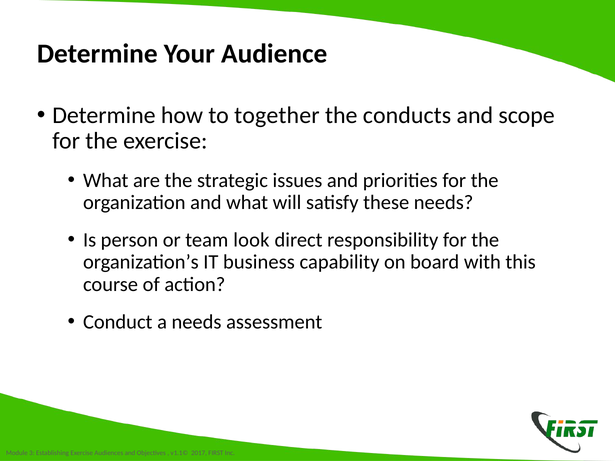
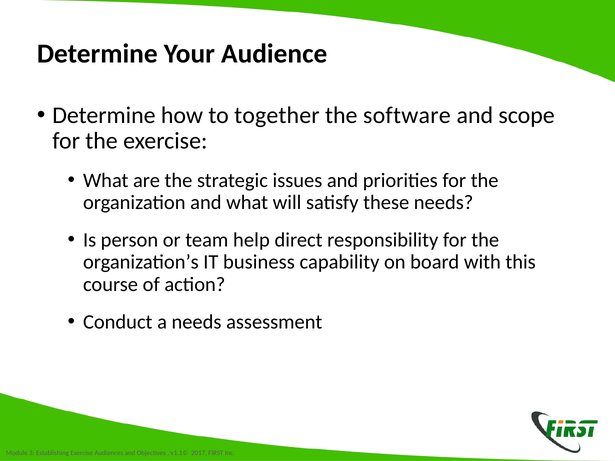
conducts: conducts -> software
look: look -> help
